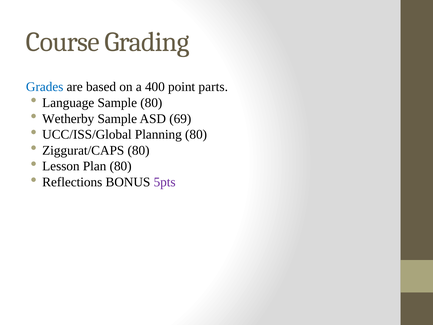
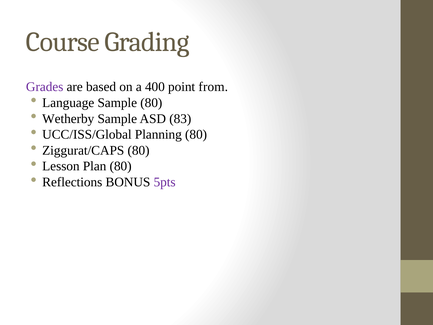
Grades colour: blue -> purple
parts: parts -> from
69: 69 -> 83
